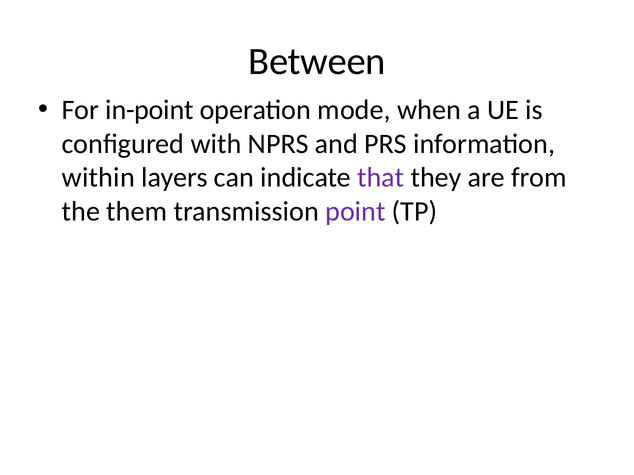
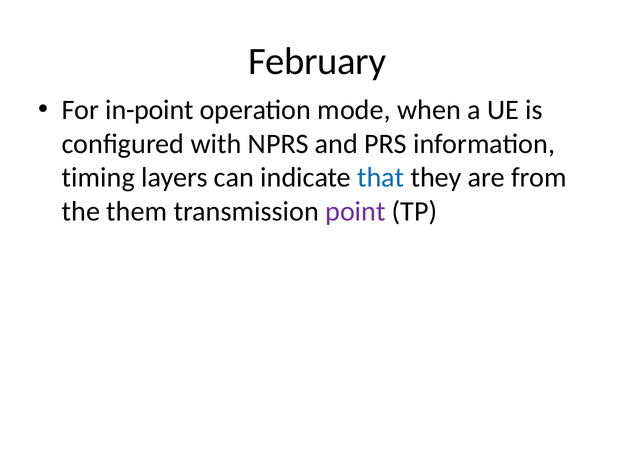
Between: Between -> February
within: within -> timing
that colour: purple -> blue
